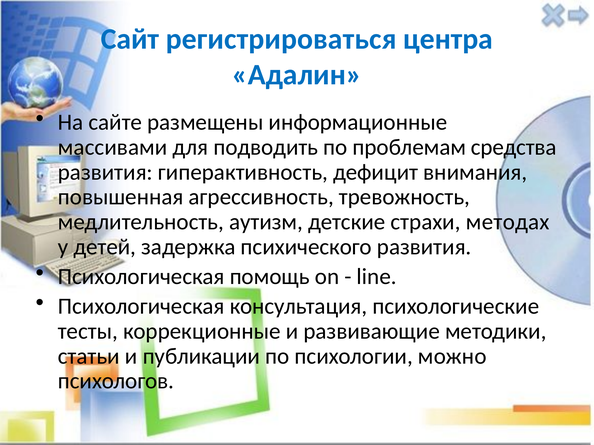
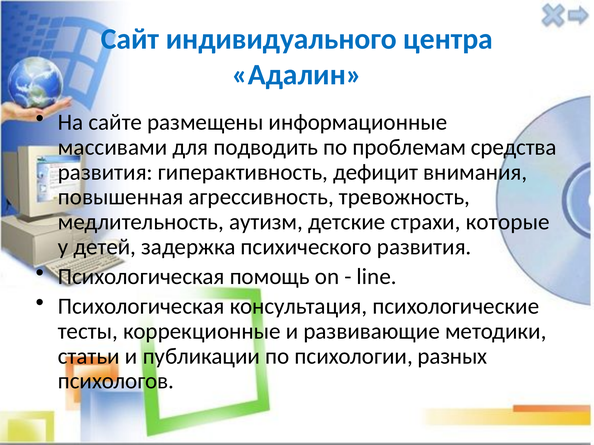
регистрироваться: регистрироваться -> индивидуального
методах: методах -> которые
можно: можно -> разных
